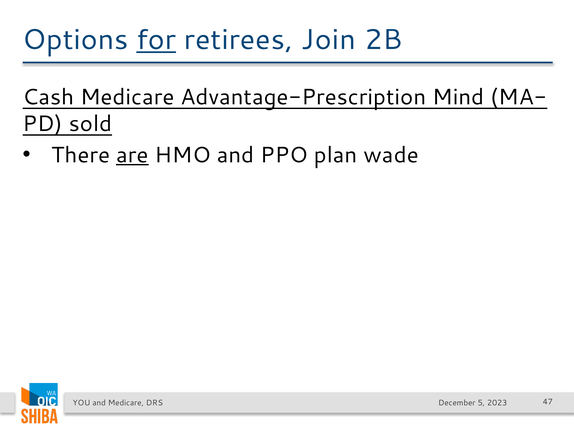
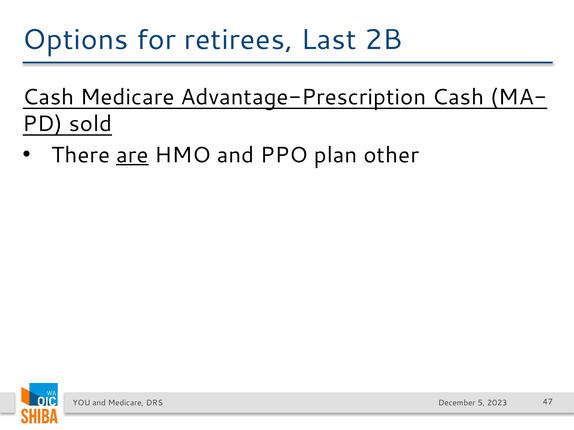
for underline: present -> none
Join: Join -> Last
Advantage-Prescription Mind: Mind -> Cash
wade: wade -> other
